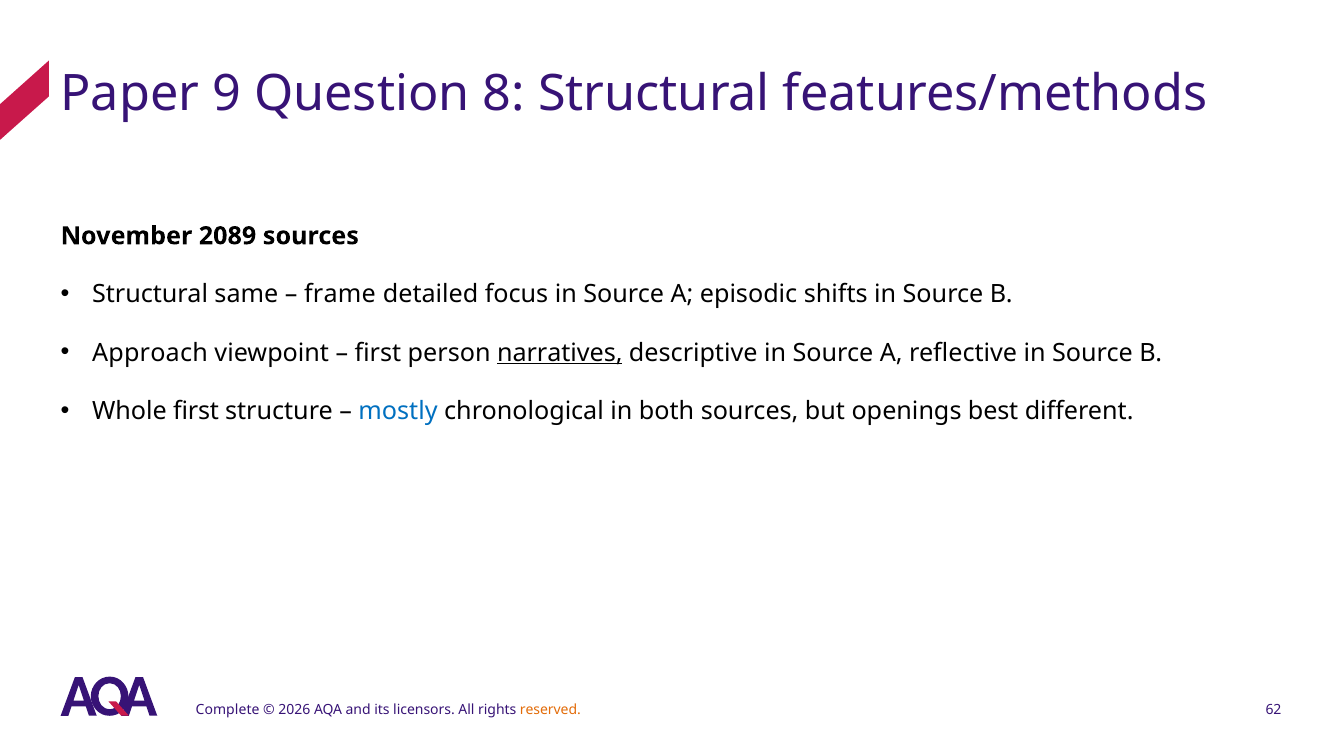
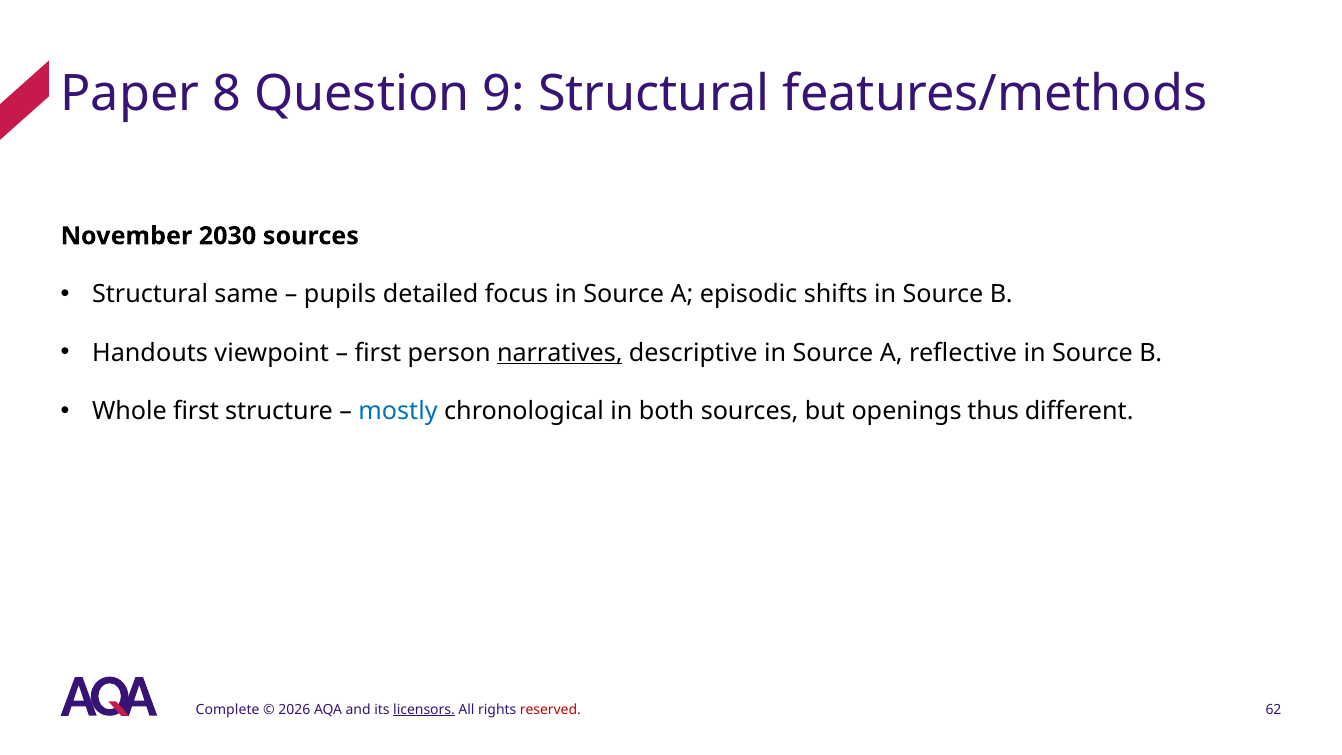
9: 9 -> 8
8: 8 -> 9
2089: 2089 -> 2030
frame: frame -> pupils
Approach: Approach -> Handouts
best: best -> thus
licensors underline: none -> present
reserved colour: orange -> red
